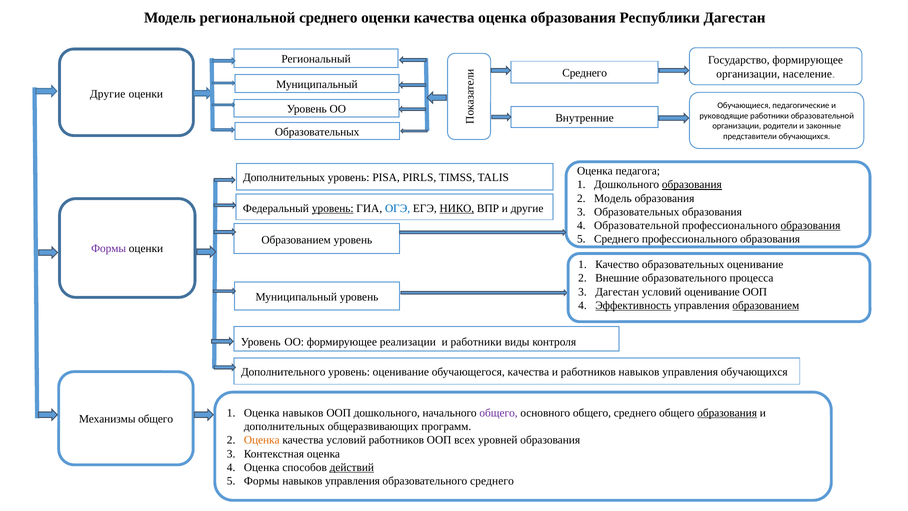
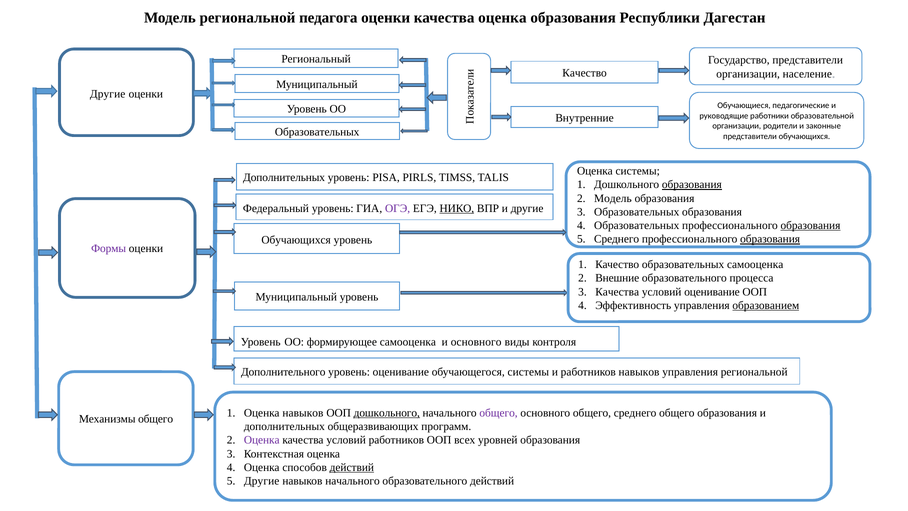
региональной среднего: среднего -> педагога
Государство формирующее: формирующее -> представители
и Среднего: Среднего -> Качество
Оценка педагога: педагога -> системы
уровень at (333, 208) underline: present -> none
ОГЭ colour: blue -> purple
Образовательной at (637, 225): Образовательной -> Образовательных
образования at (770, 239) underline: none -> present
Образованием at (296, 240): Образованием -> Обучающихся
образовательных оценивание: оценивание -> самооценка
Дагестан at (617, 292): Дагестан -> Качества
Эффективность underline: present -> none
формирующее реализации: реализации -> самооценка
и работники: работники -> основного
обучающегося качества: качества -> системы
управления обучающихся: обучающихся -> региональной
дошкольного at (387, 413) underline: none -> present
образования at (727, 413) underline: present -> none
Оценка at (262, 440) colour: orange -> purple
Формы at (262, 481): Формы -> Другие
управления at (353, 481): управления -> начального
образовательного среднего: среднего -> действий
